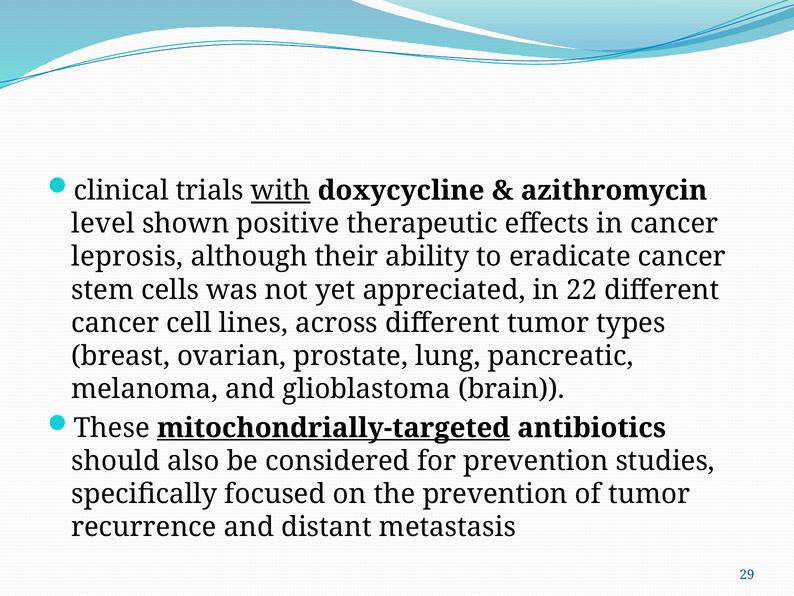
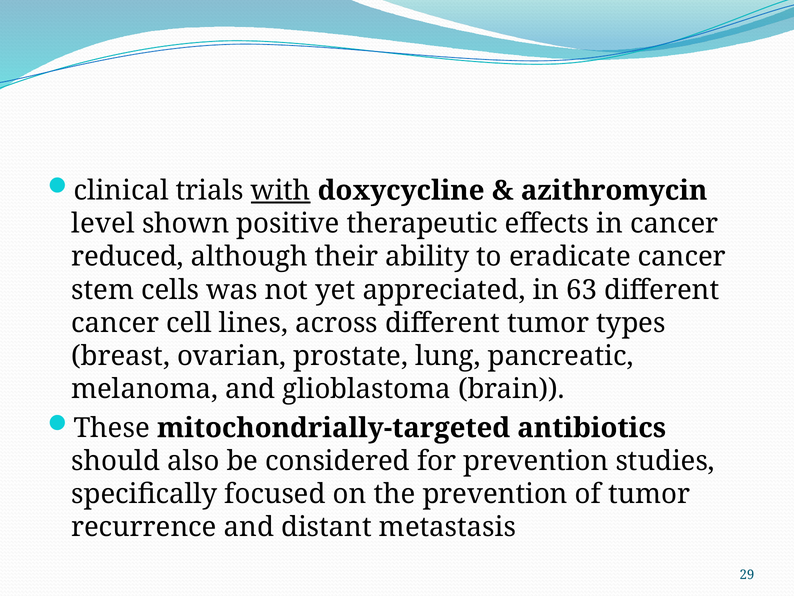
leprosis: leprosis -> reduced
22: 22 -> 63
mitochondrially-targeted underline: present -> none
